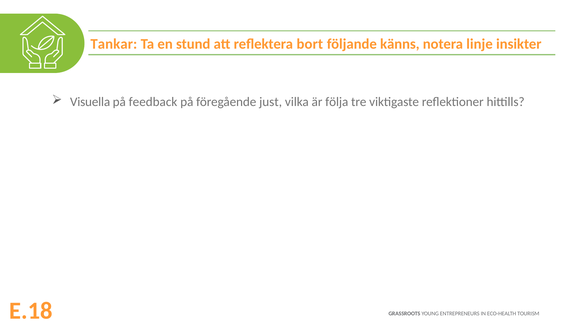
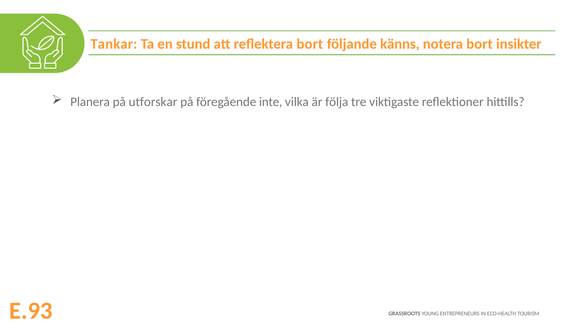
notera linje: linje -> bort
Visuella: Visuella -> Planera
feedback: feedback -> utforskar
just: just -> inte
E.18: E.18 -> E.93
